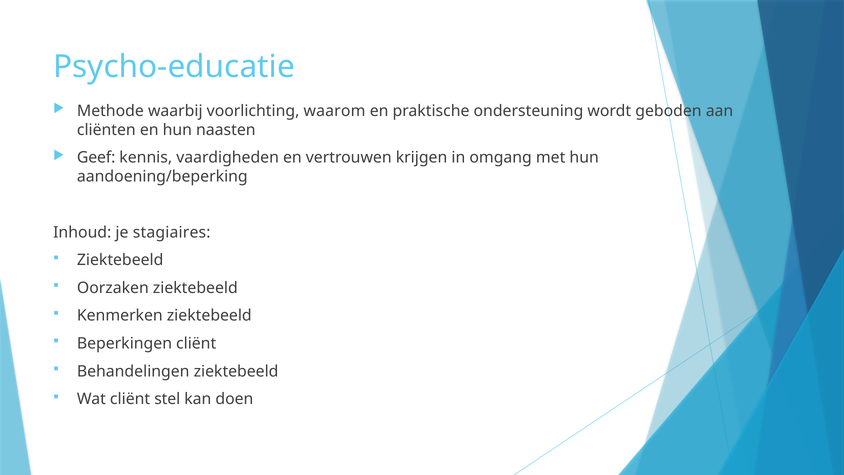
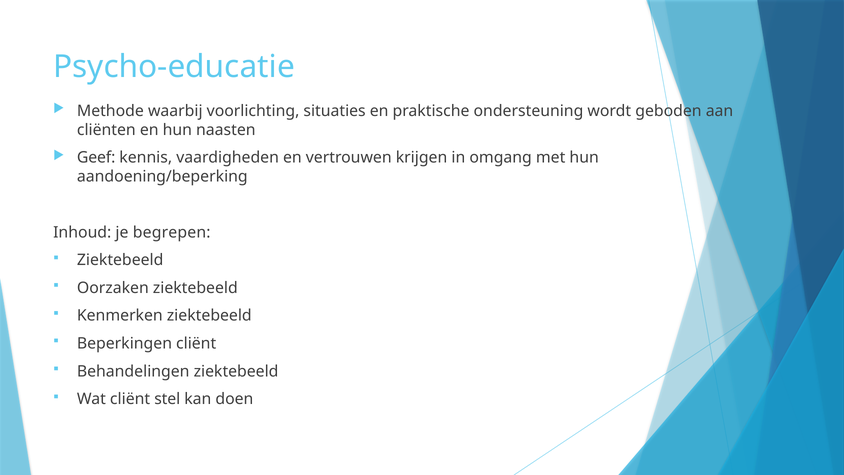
waarom: waarom -> situaties
stagiaires: stagiaires -> begrepen
